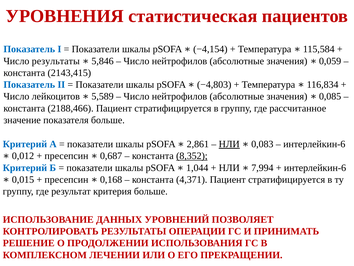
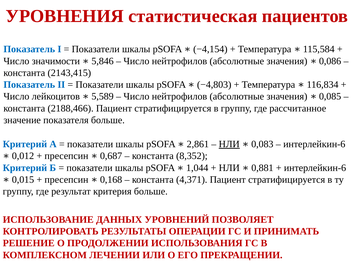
Число результаты: результаты -> значимости
0,059: 0,059 -> 0,086
8,352 underline: present -> none
7,994: 7,994 -> 0,881
